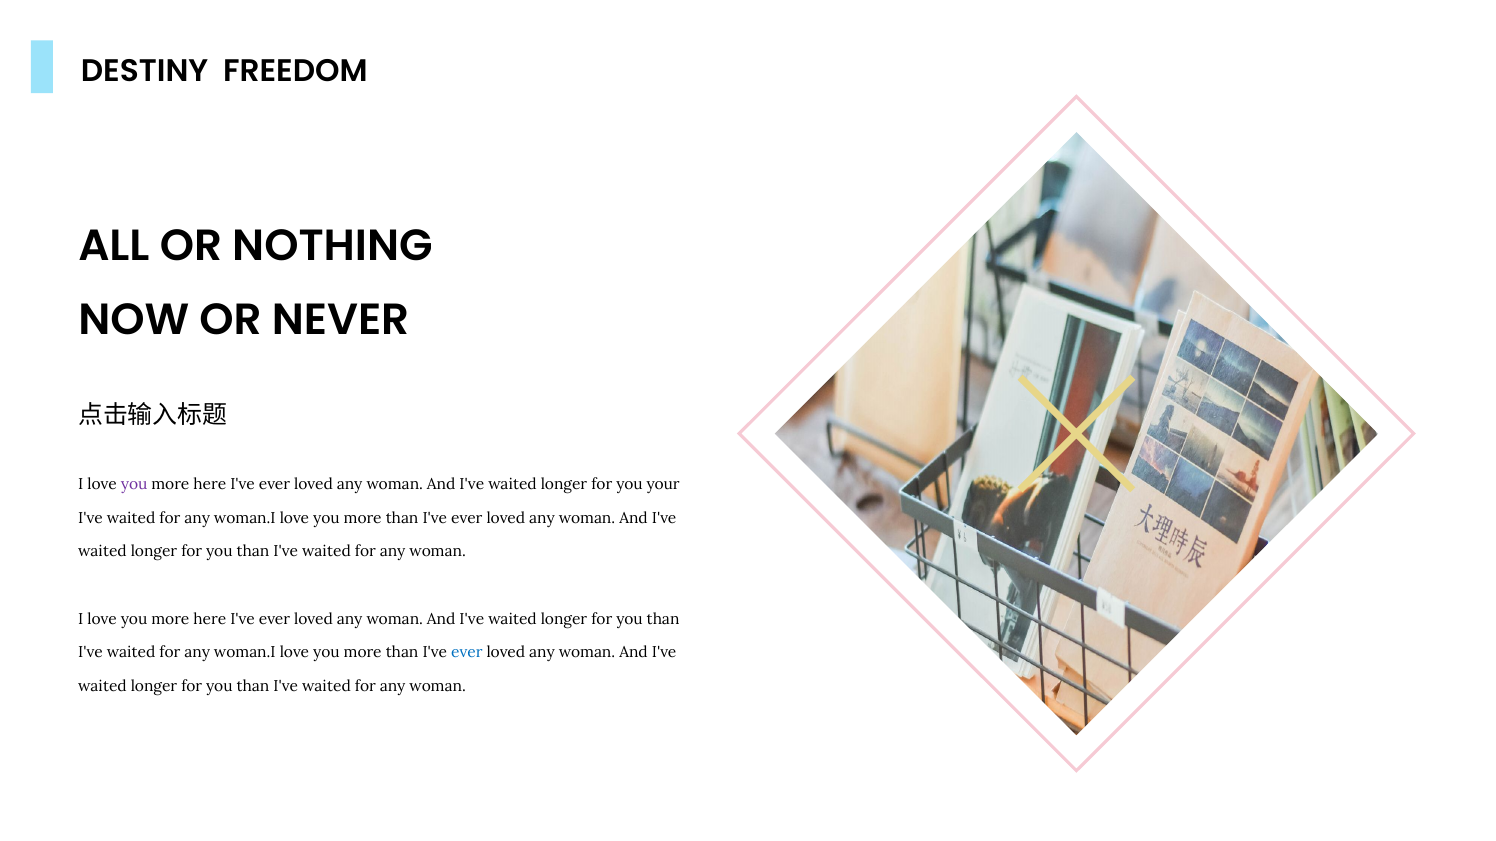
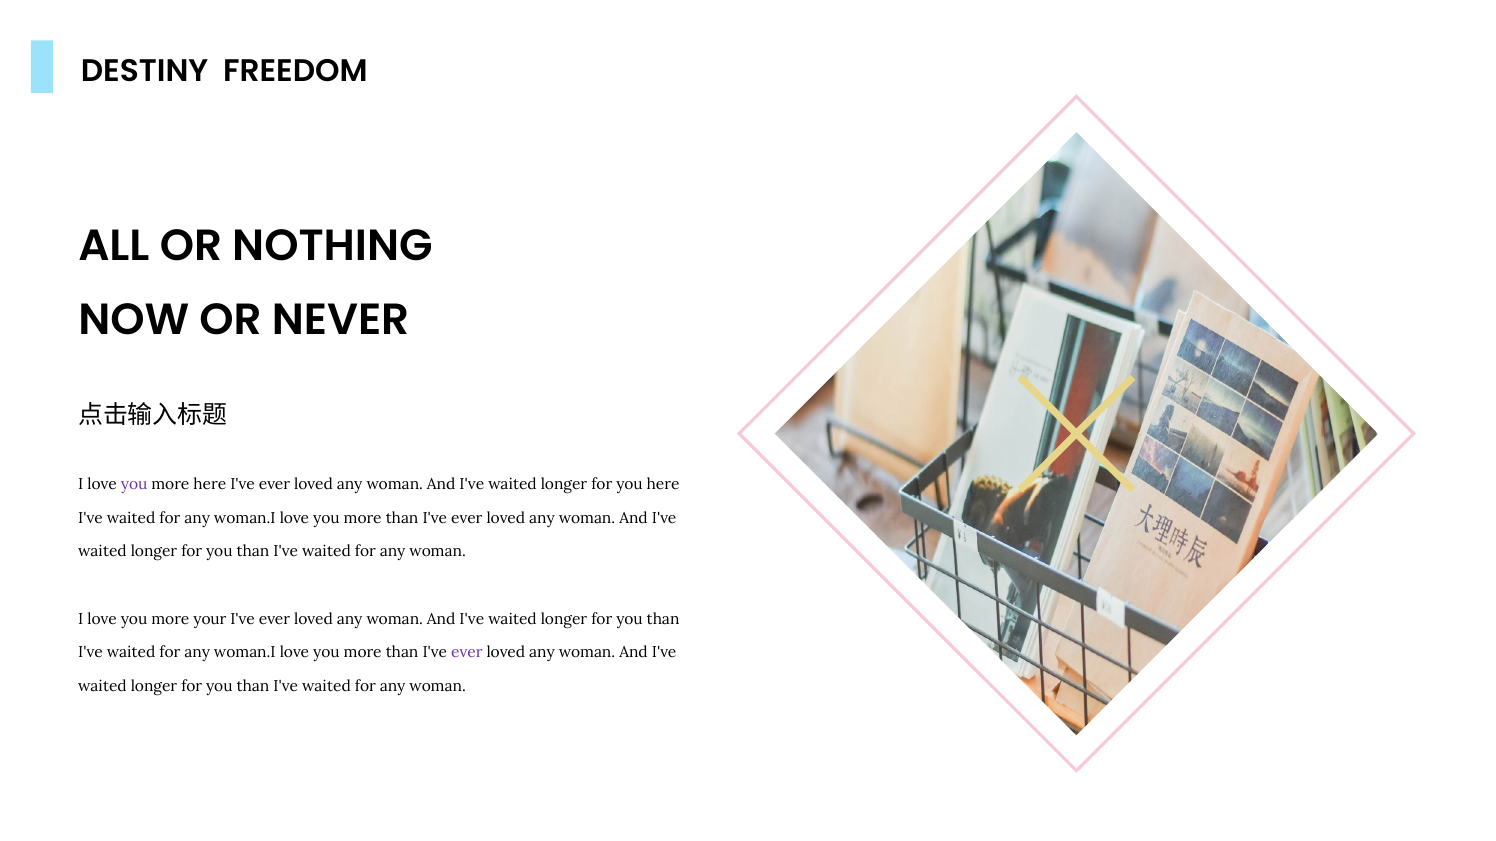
you your: your -> here
here at (210, 619): here -> your
ever at (467, 653) colour: blue -> purple
